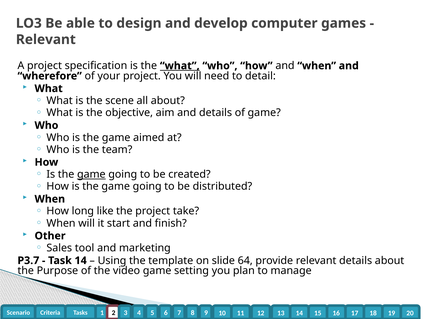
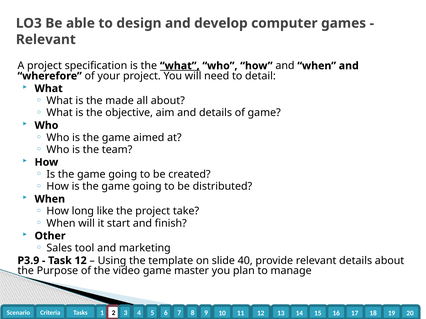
scene: scene -> made
game at (91, 175) underline: present -> none
P3.7: P3.7 -> P3.9
Task 14: 14 -> 12
64: 64 -> 40
setting: setting -> master
